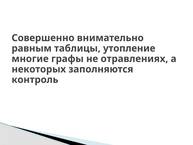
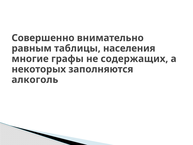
утопление: утопление -> населения
отравлениях: отравлениях -> содержащих
контроль: контроль -> алкоголь
